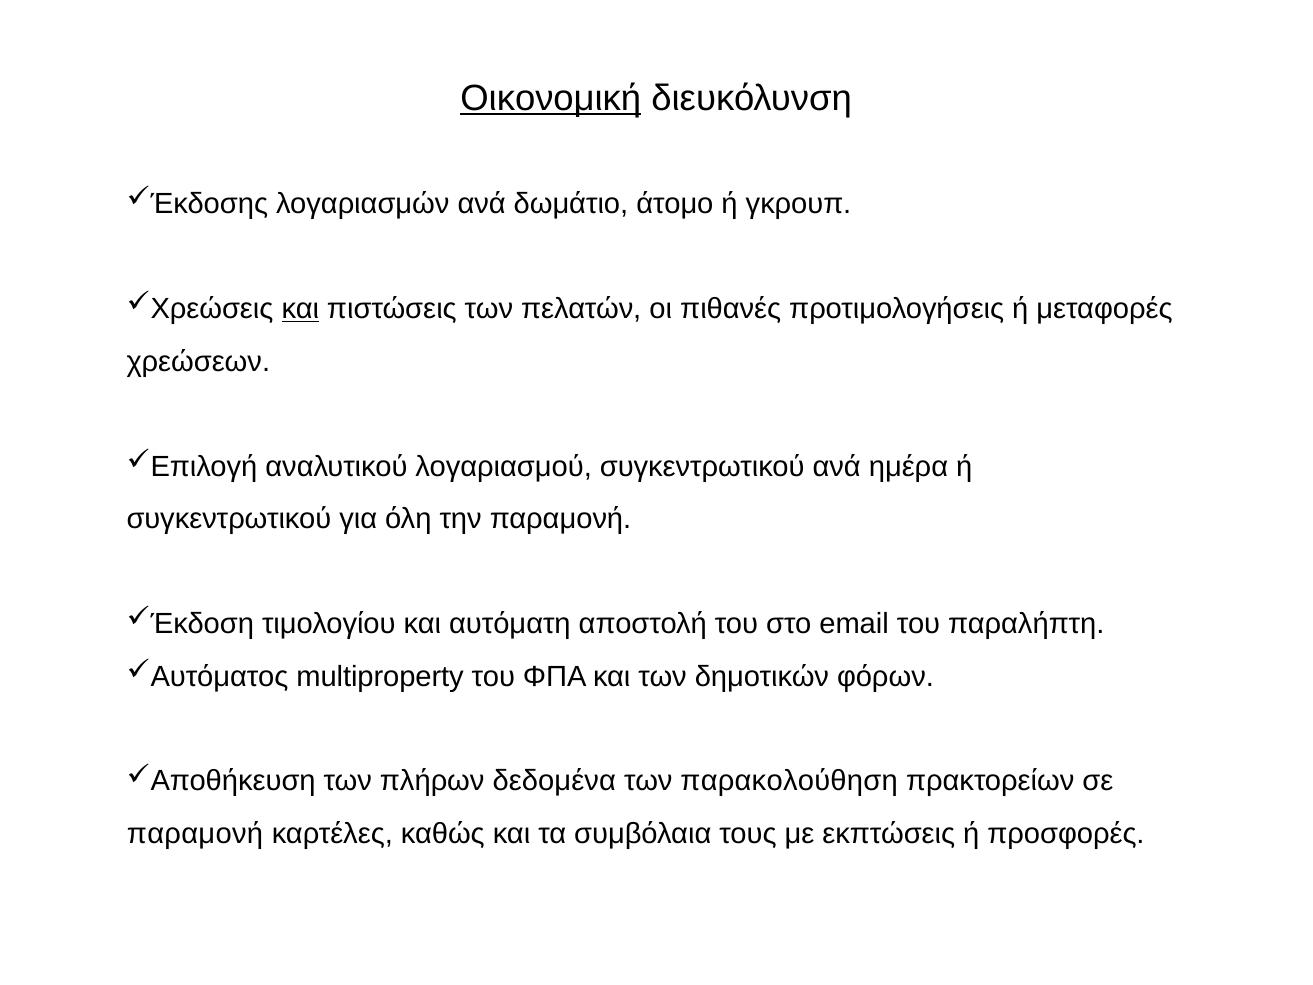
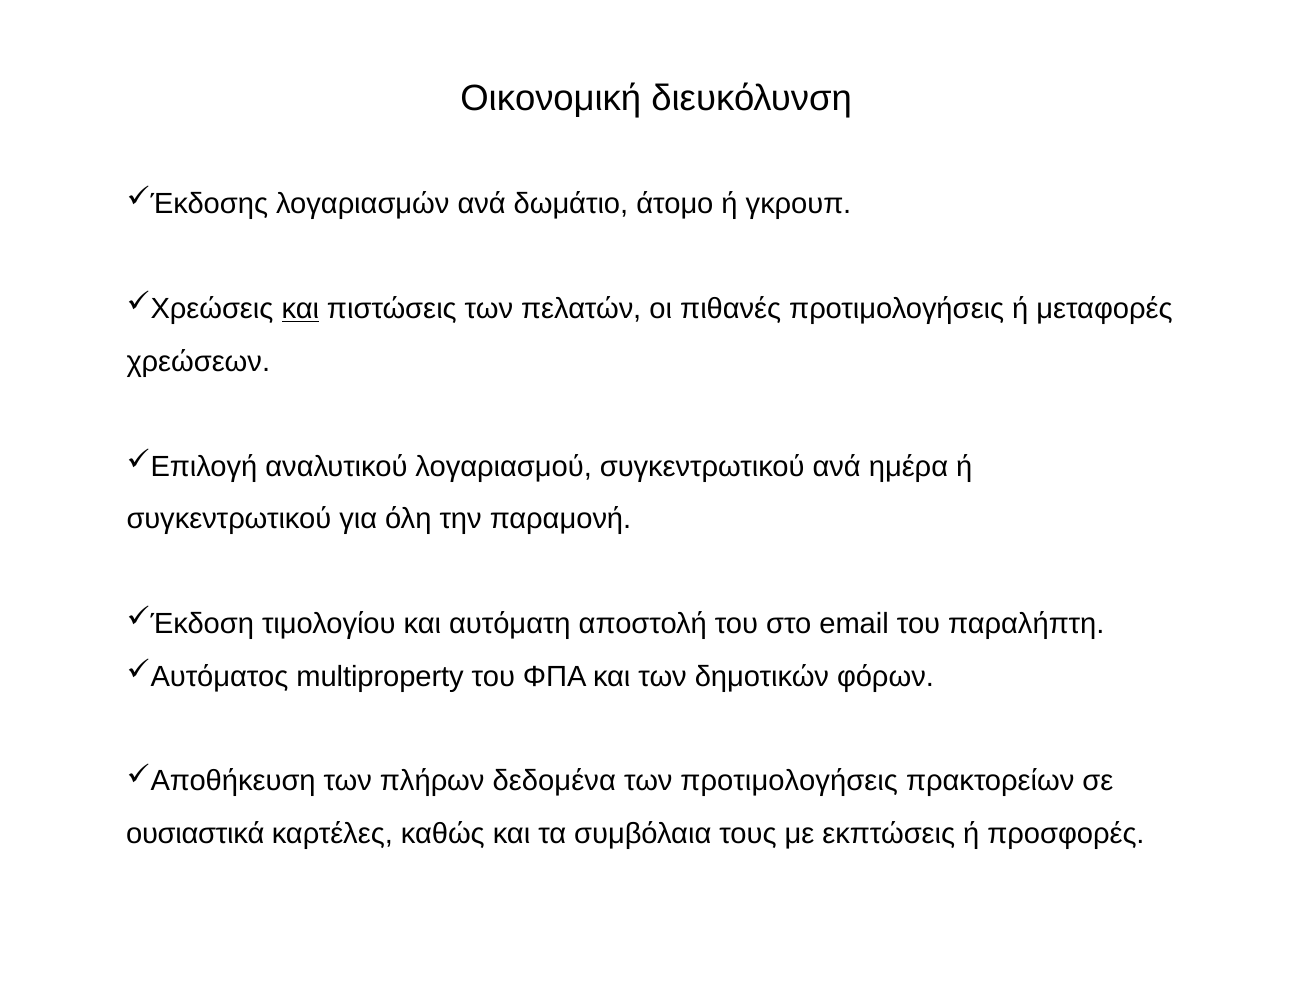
Οικονομική underline: present -> none
των παρακολούθηση: παρακολούθηση -> προτιμολογήσεις
παραμονή at (195, 834): παραμονή -> ουσιαστικά
